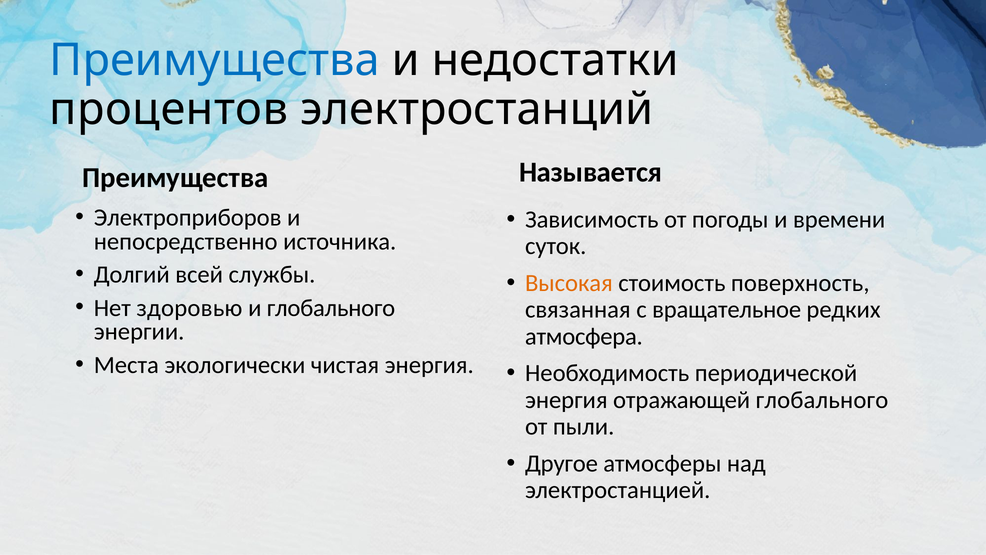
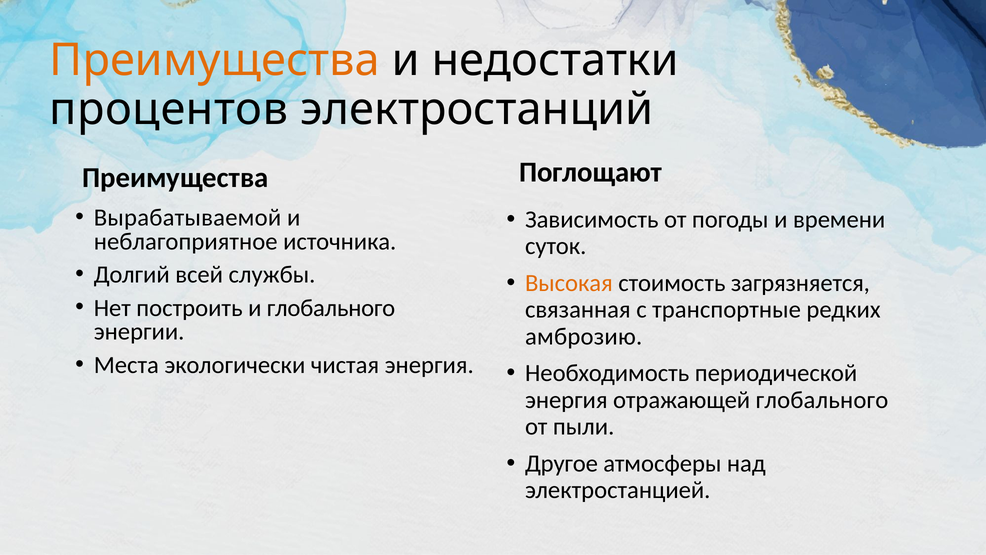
Преимущества at (215, 60) colour: blue -> orange
Называется: Называется -> Поглощают
Электроприборов: Электроприборов -> Вырабатываемой
непосредственно: непосредственно -> неблагоприятное
поверхность: поверхность -> загрязняется
здоровью: здоровью -> построить
вращательное: вращательное -> транспортные
атмосфера: атмосфера -> амброзию
